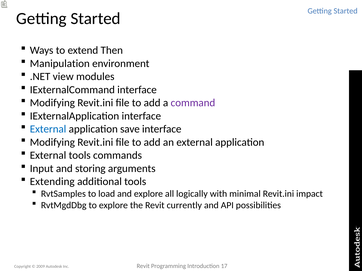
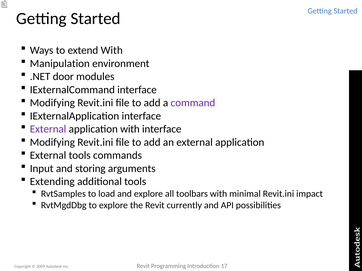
extend Then: Then -> With
view: view -> door
External at (48, 129) colour: blue -> purple
application save: save -> with
logically: logically -> toolbars
